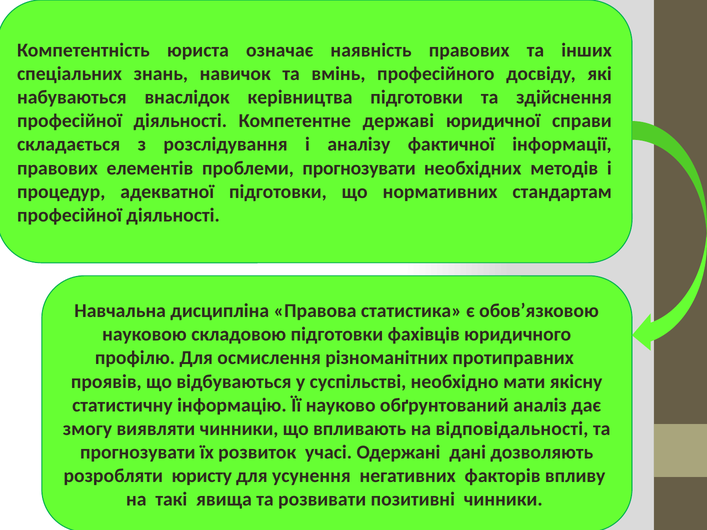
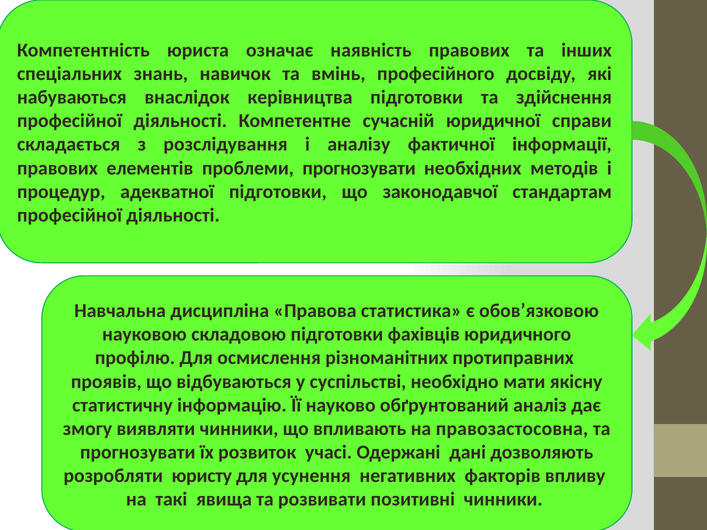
державі: державі -> сучасній
нормативних: нормативних -> законодавчої
відповідальності: відповідальності -> правозастосовна
